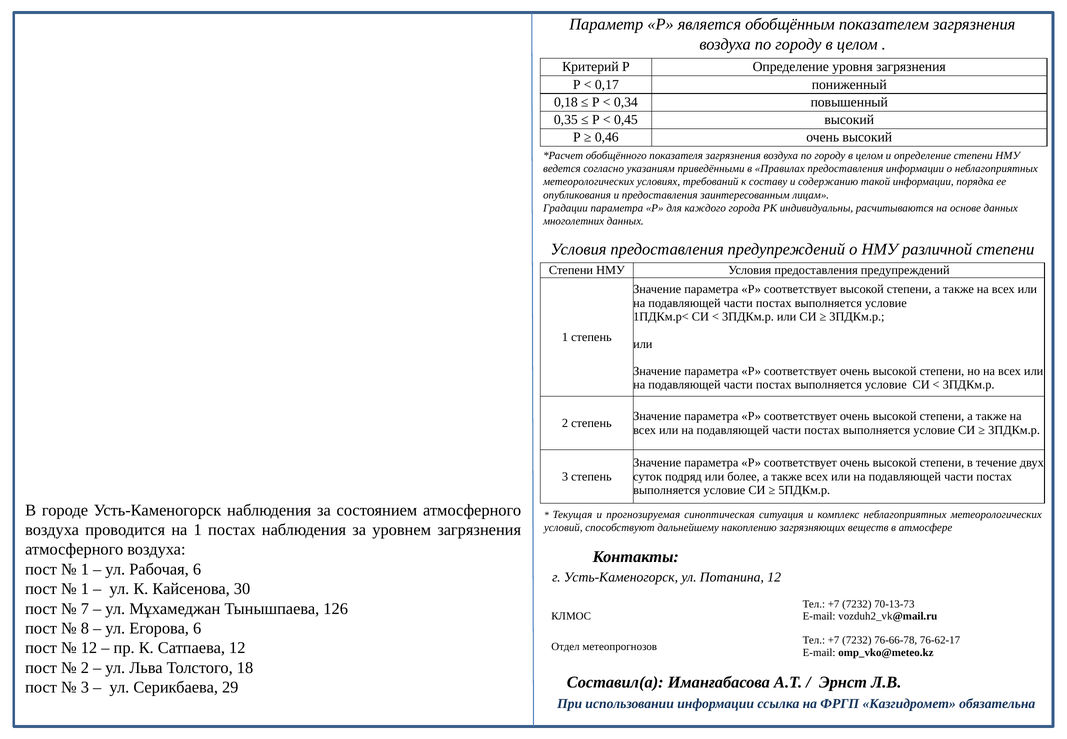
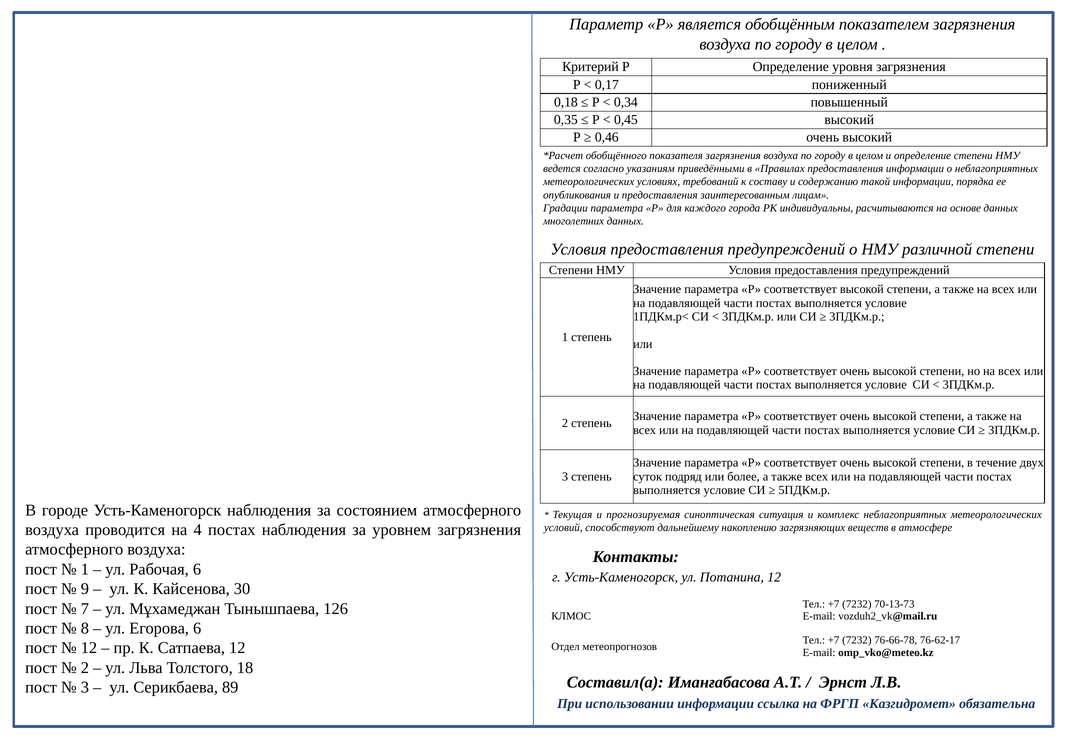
на 1: 1 -> 4
1 at (85, 589): 1 -> 9
29: 29 -> 89
